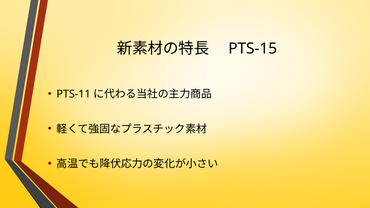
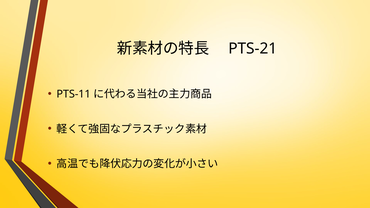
PTS-15: PTS-15 -> PTS-21
